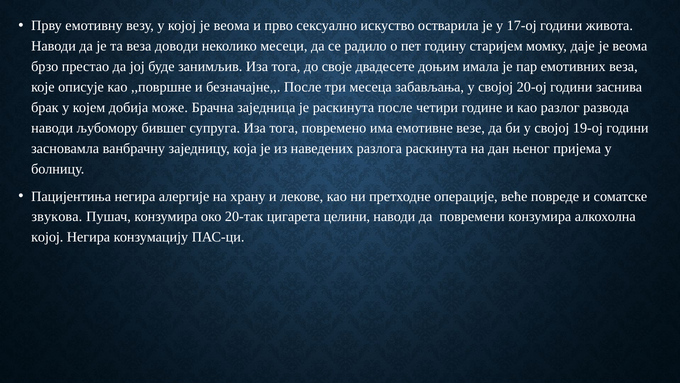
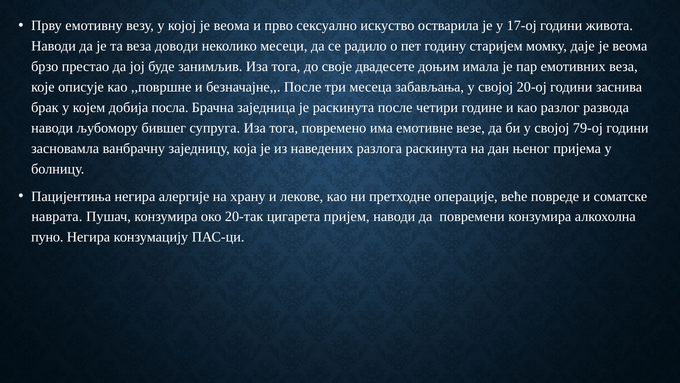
може: може -> посла
19-ој: 19-ој -> 79-ој
звукова: звукова -> наврата
целини: целини -> пријем
којој at (47, 237): којој -> пуно
